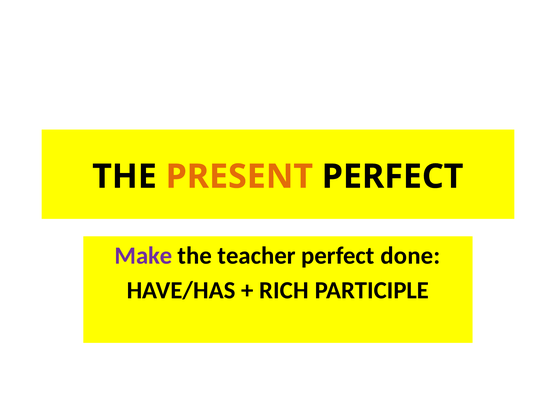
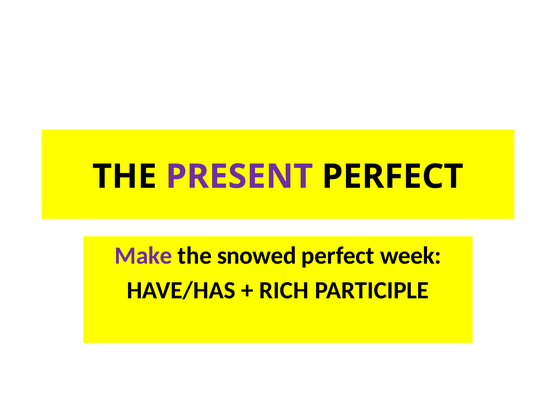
PRESENT colour: orange -> purple
teacher: teacher -> snowed
done: done -> week
